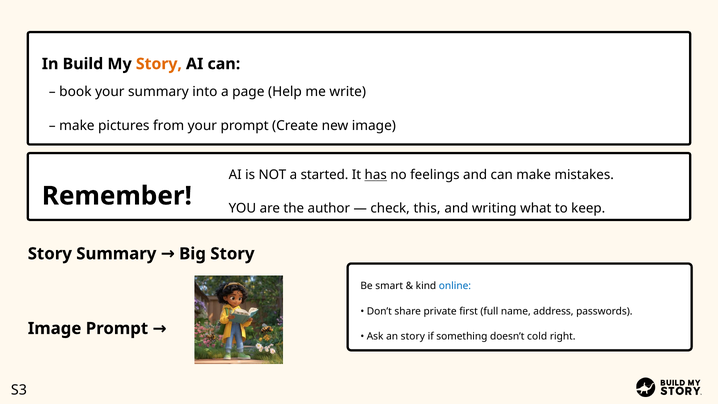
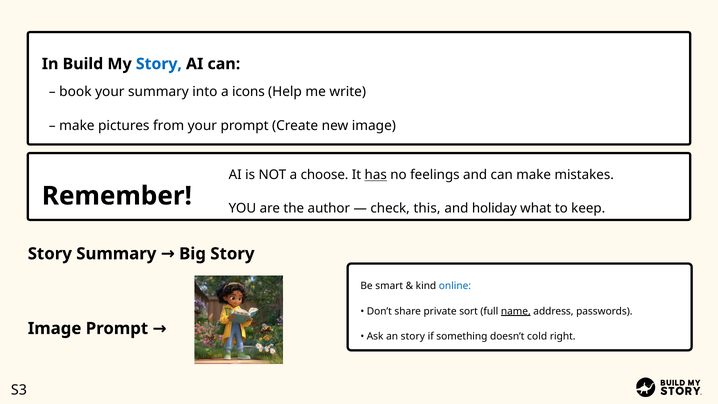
Story at (159, 64) colour: orange -> blue
page: page -> icons
started: started -> choose
writing: writing -> holiday
first: first -> sort
name underline: none -> present
